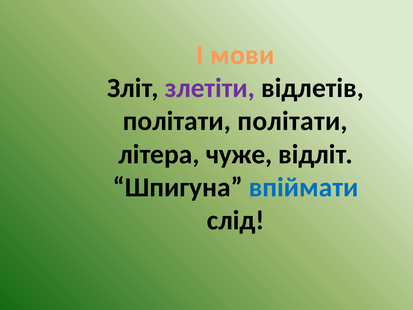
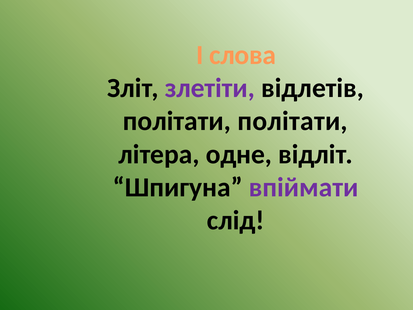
мови: мови -> слова
чуже: чуже -> одне
впіймати colour: blue -> purple
